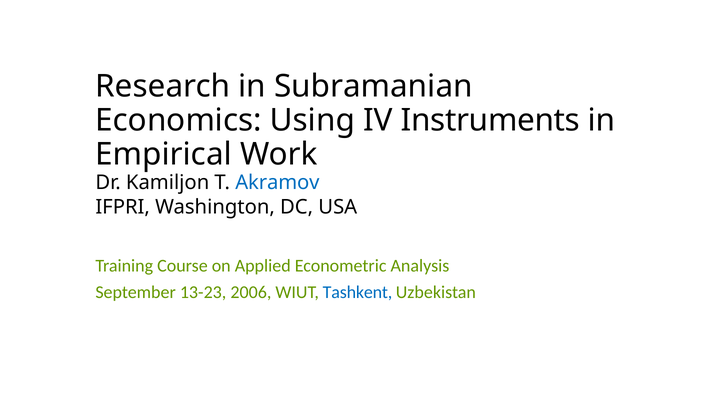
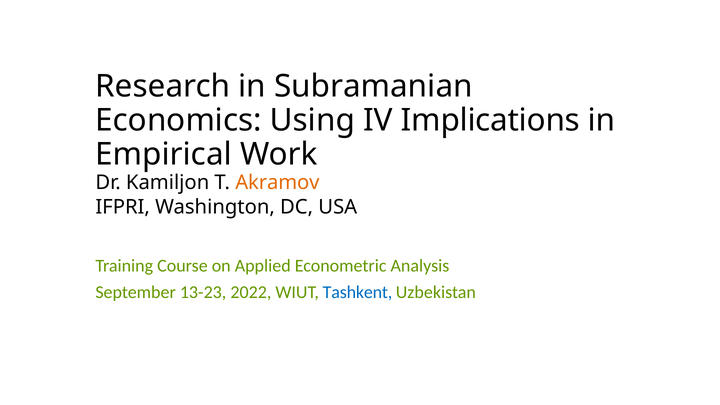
Instruments: Instruments -> Implications
Akramov colour: blue -> orange
2006: 2006 -> 2022
